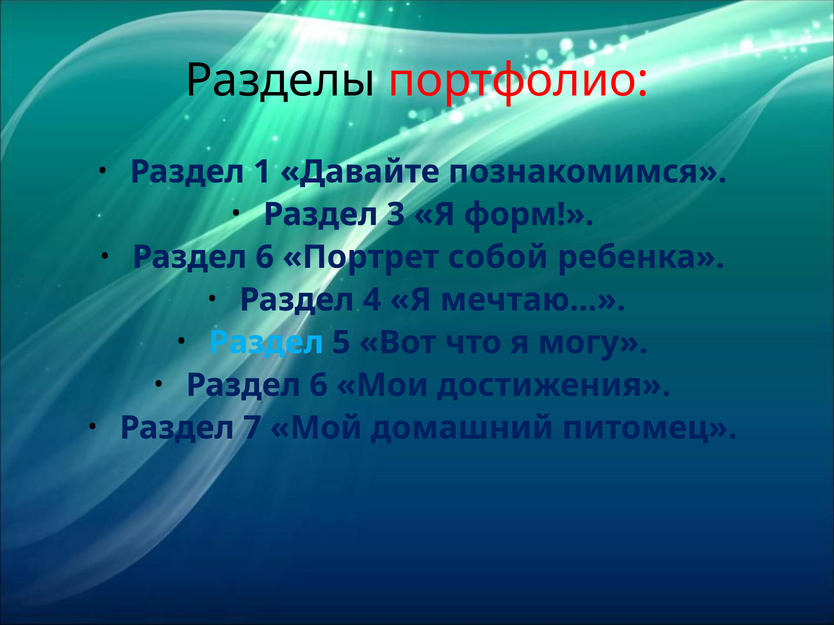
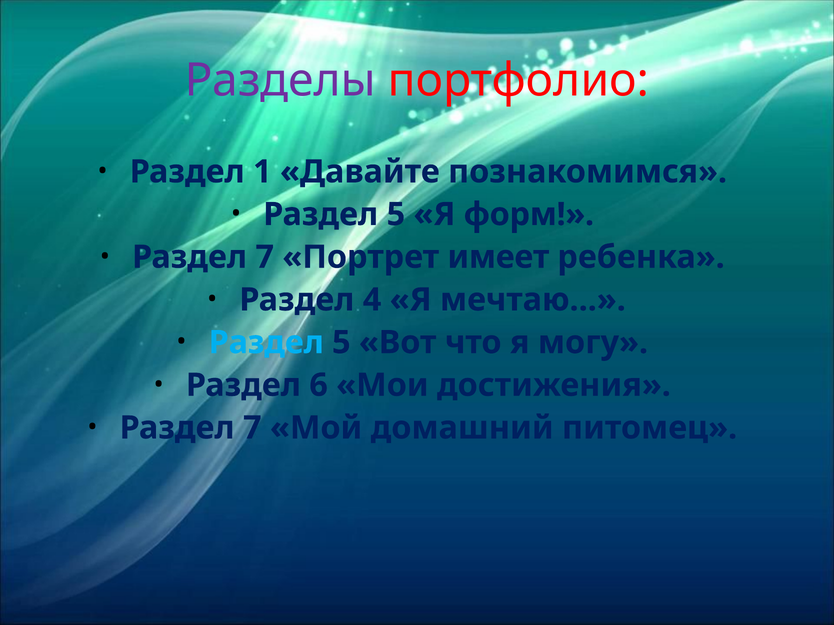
Разделы colour: black -> purple
3 at (396, 215): 3 -> 5
6 at (265, 257): 6 -> 7
собой: собой -> имеет
